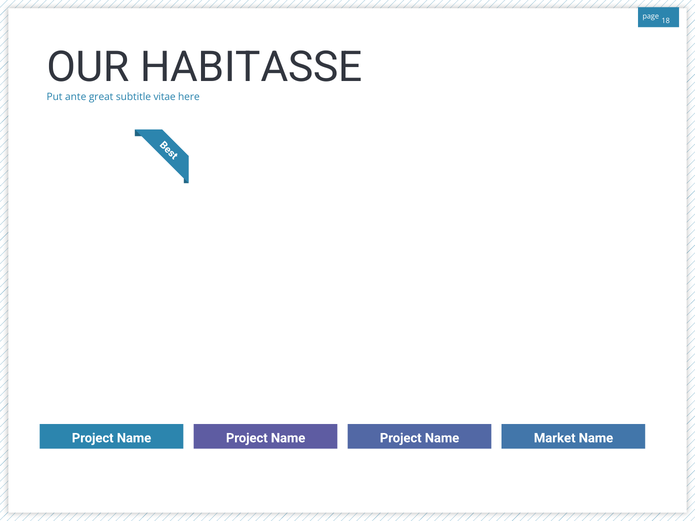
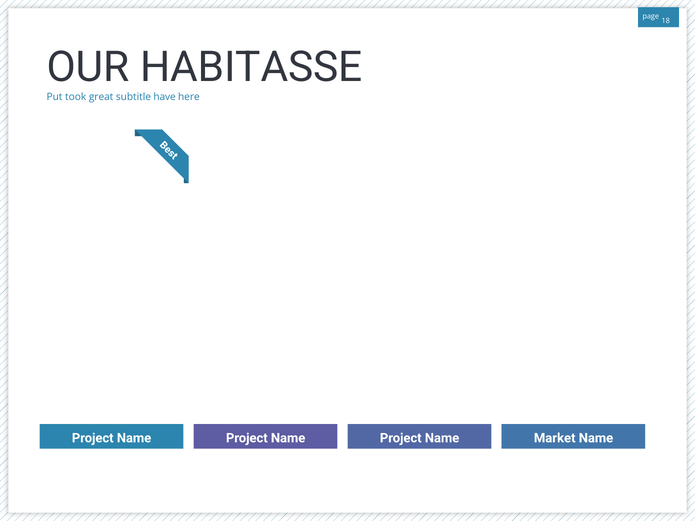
ante: ante -> took
vitae: vitae -> have
